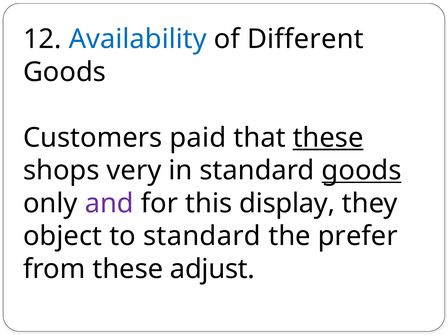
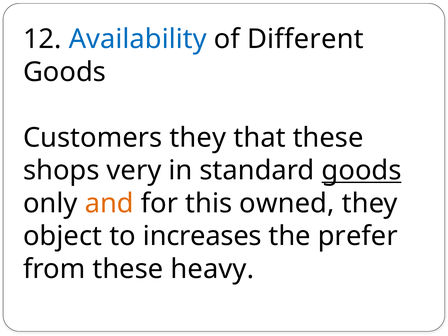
Customers paid: paid -> they
these at (328, 138) underline: present -> none
and colour: purple -> orange
display: display -> owned
to standard: standard -> increases
adjust: adjust -> heavy
